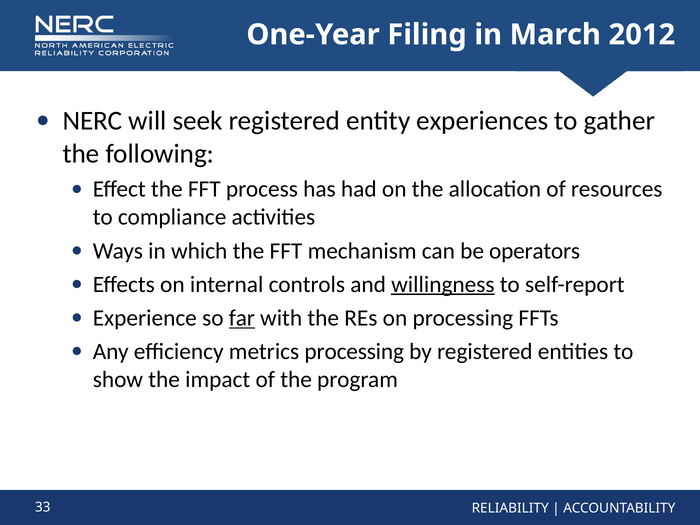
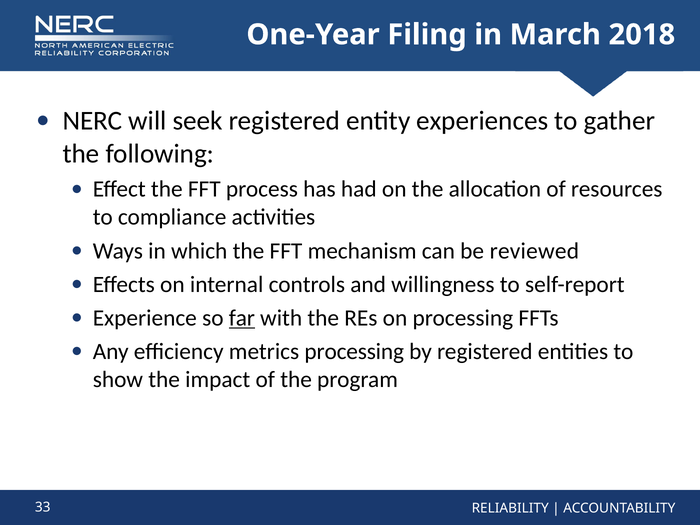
2012: 2012 -> 2018
operators: operators -> reviewed
willingness underline: present -> none
